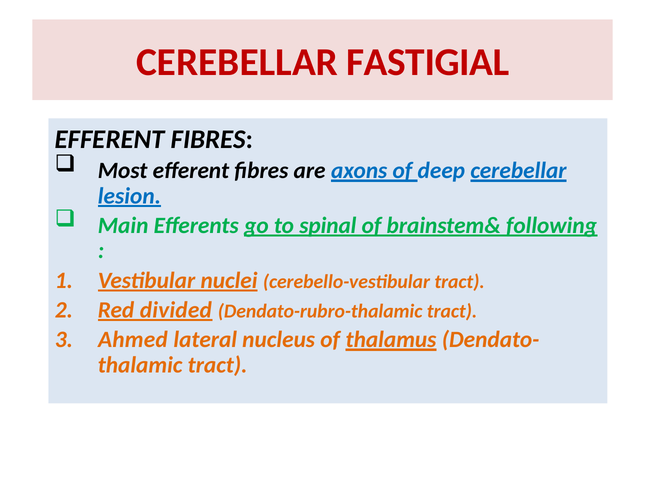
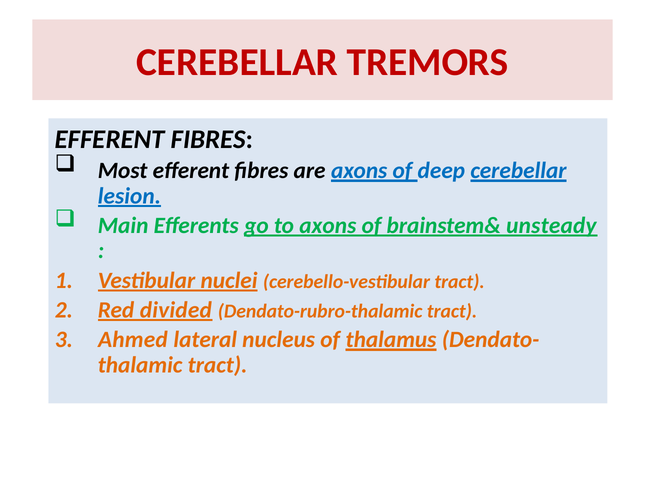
FASTIGIAL: FASTIGIAL -> TREMORS
to spinal: spinal -> axons
following: following -> unsteady
